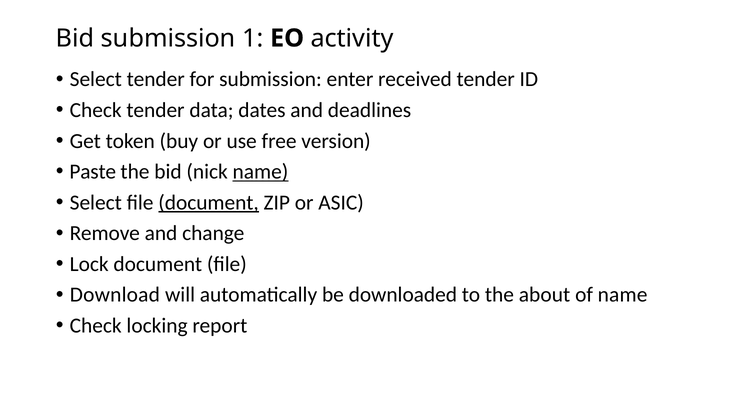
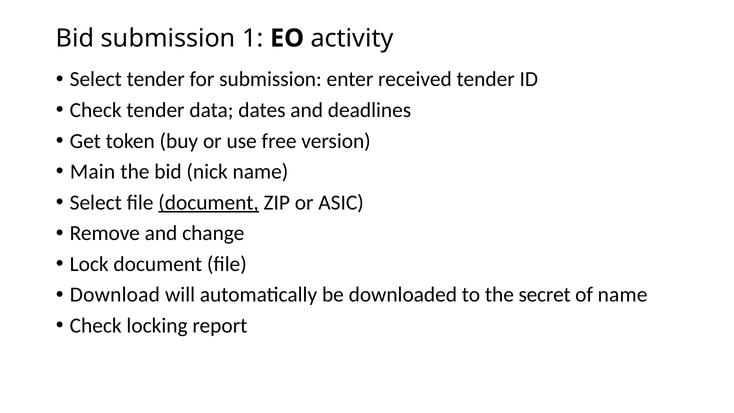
Paste: Paste -> Main
name at (260, 172) underline: present -> none
about: about -> secret
